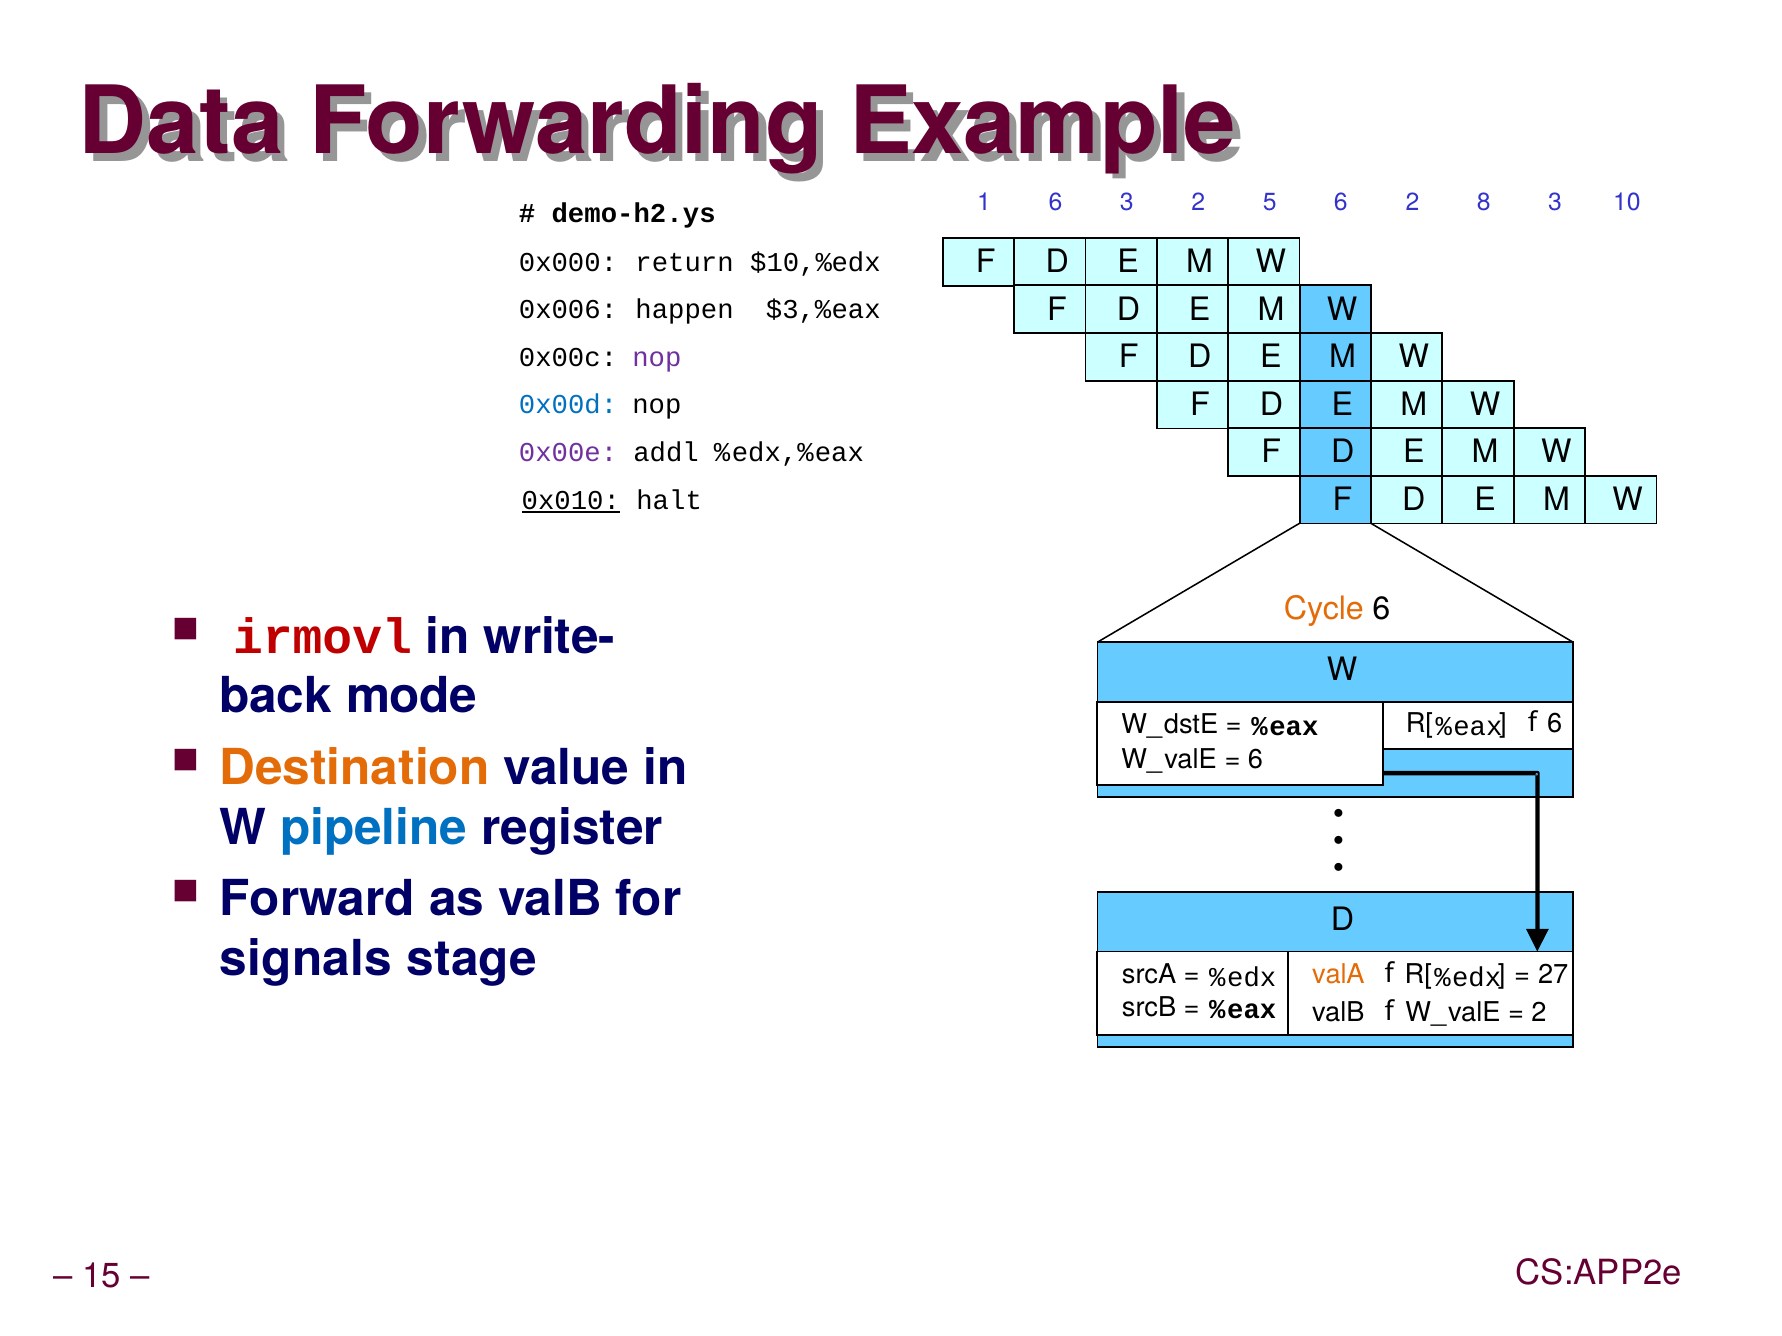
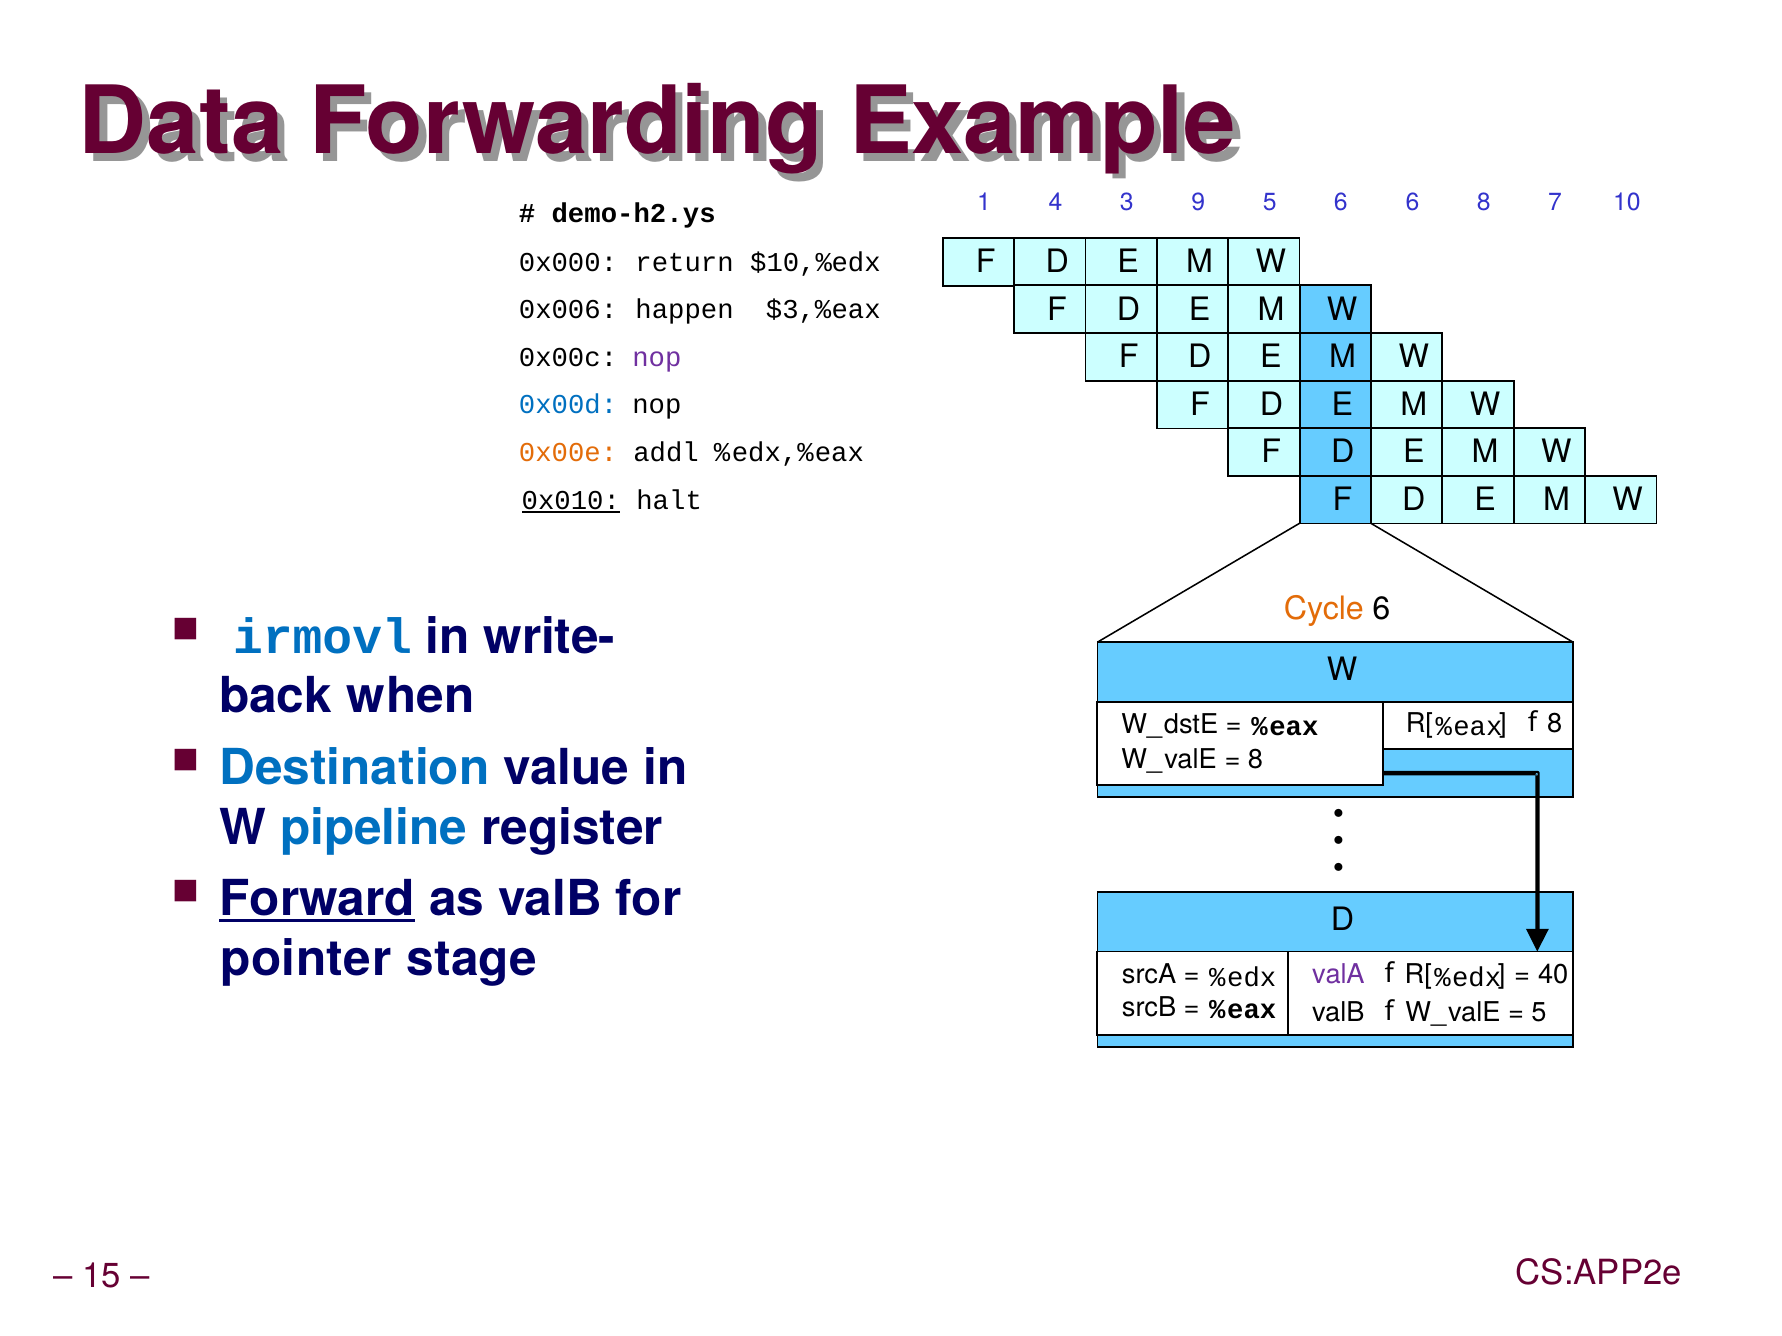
1 6: 6 -> 4
3 2: 2 -> 9
6 2: 2 -> 6
8 3: 3 -> 7
0x00e colour: purple -> orange
irmovl colour: red -> blue
mode: mode -> when
f 6: 6 -> 8
Destination colour: orange -> blue
6 at (1256, 760): 6 -> 8
Forward underline: none -> present
signals: signals -> pointer
valA colour: orange -> purple
27: 27 -> 40
2 at (1539, 1013): 2 -> 5
